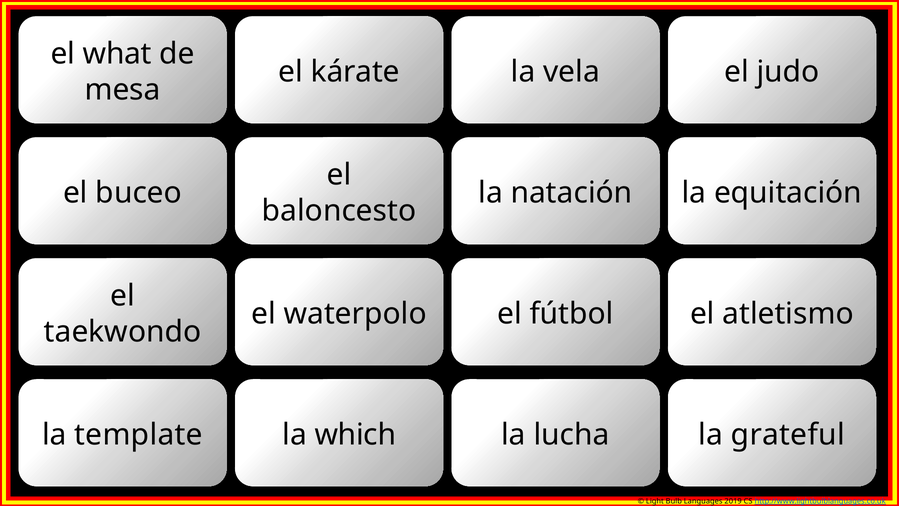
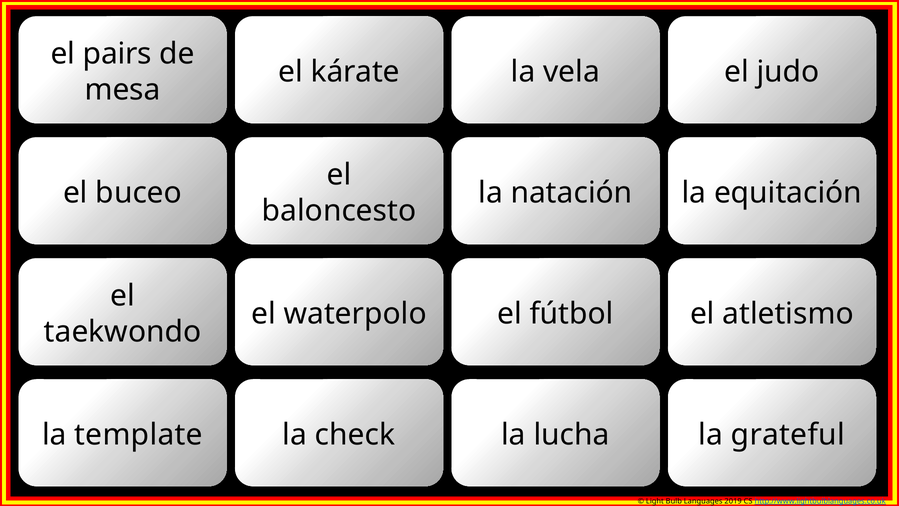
what: what -> pairs
which: which -> check
